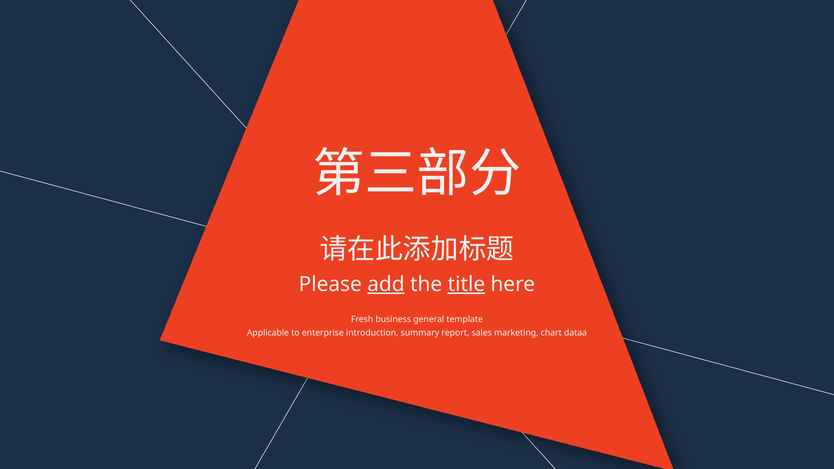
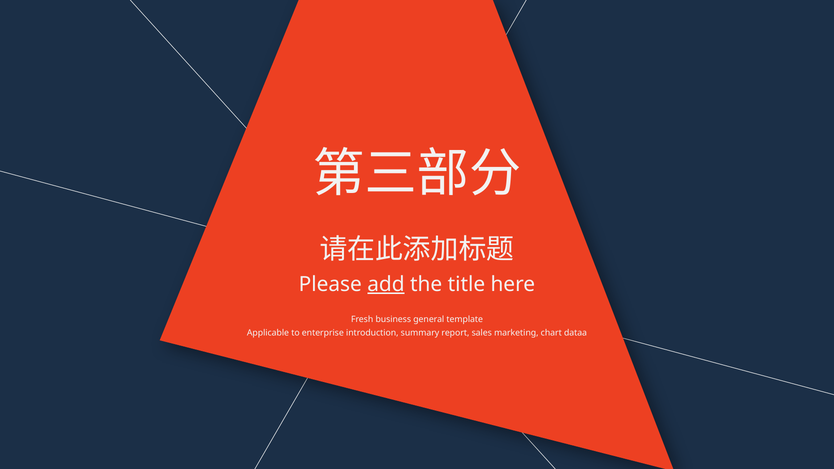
title underline: present -> none
